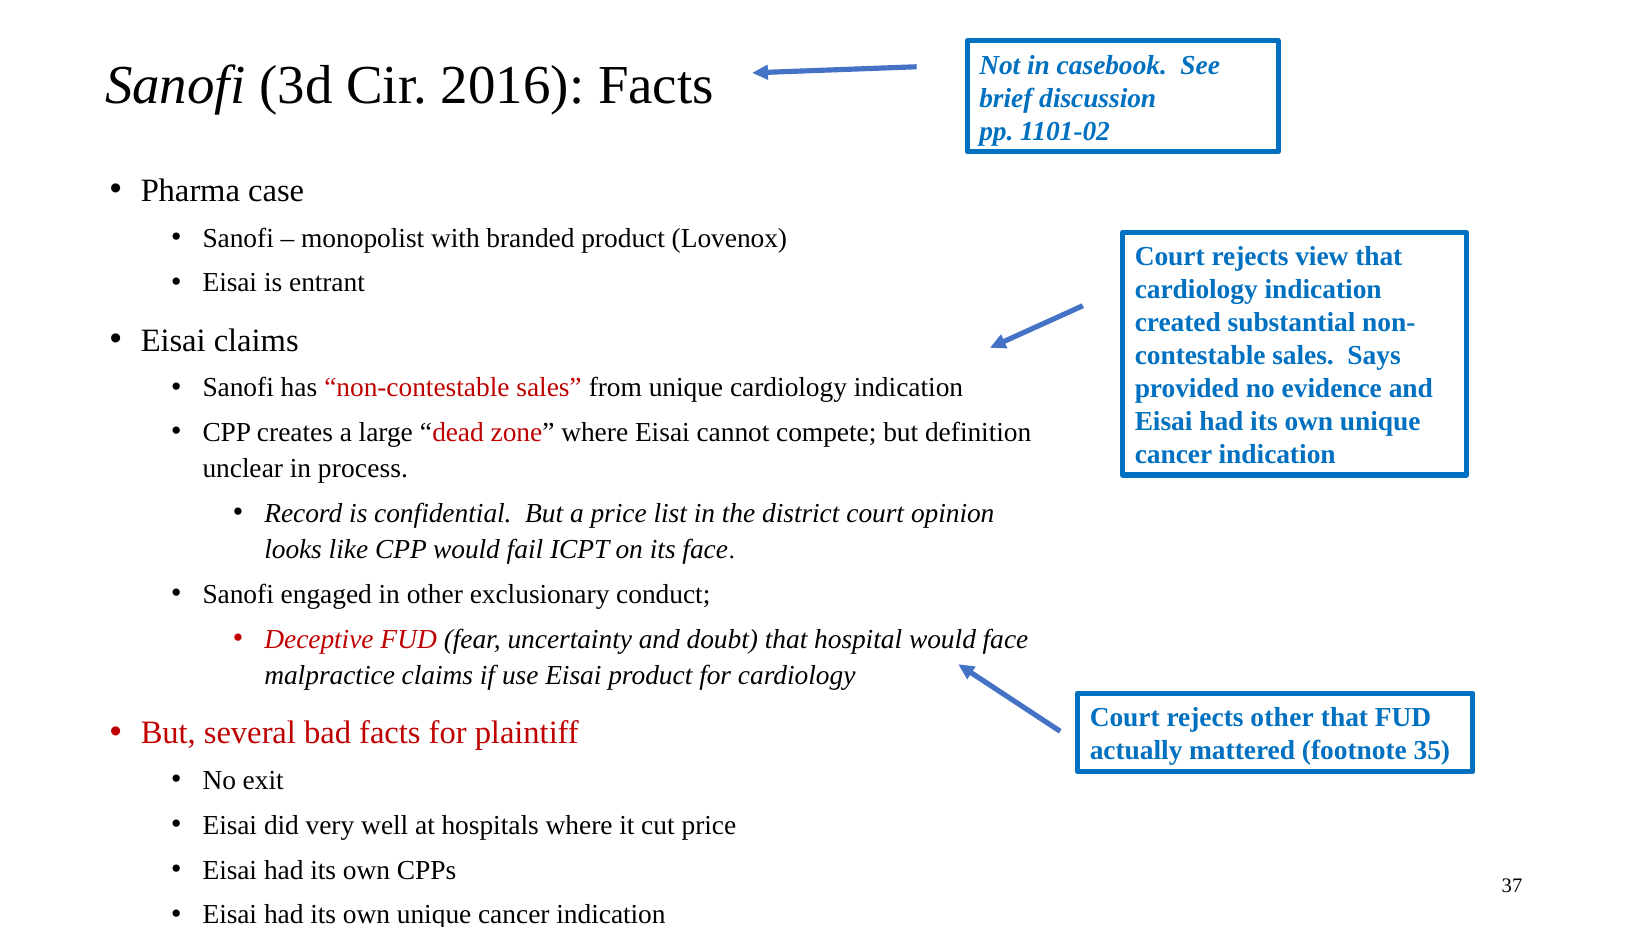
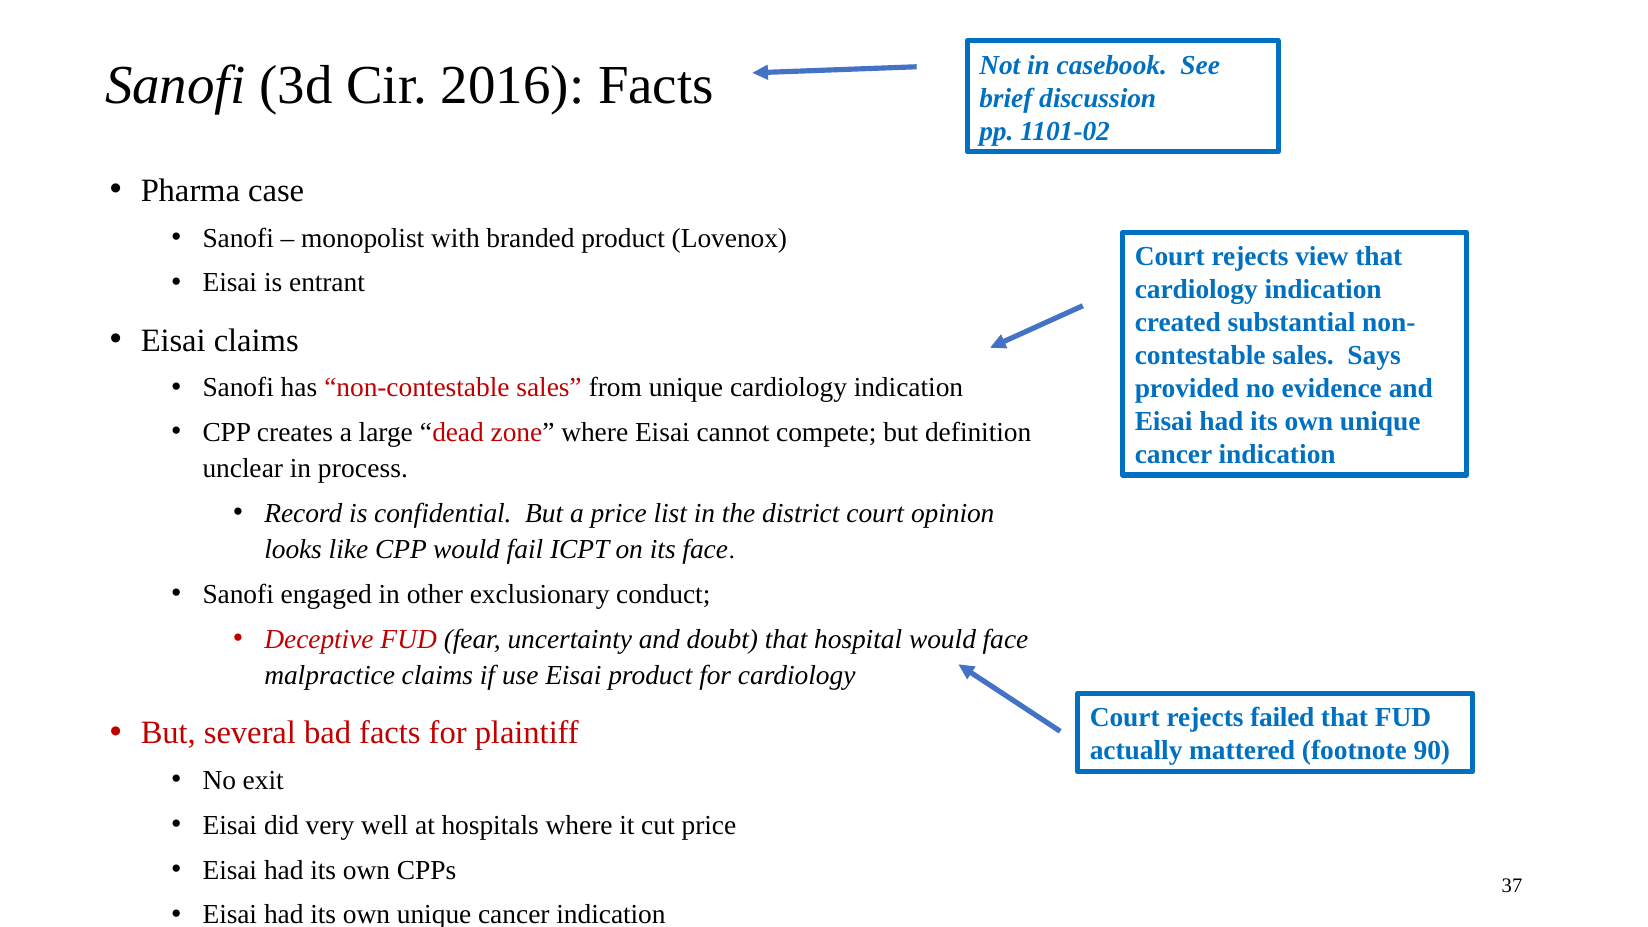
rejects other: other -> failed
35: 35 -> 90
